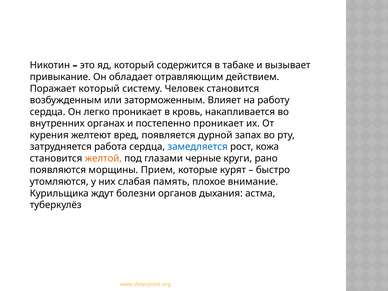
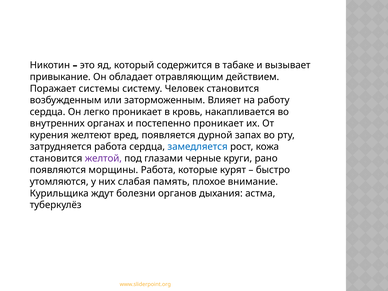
Поражает который: который -> системы
желтой colour: orange -> purple
морщины Прием: Прием -> Работа
